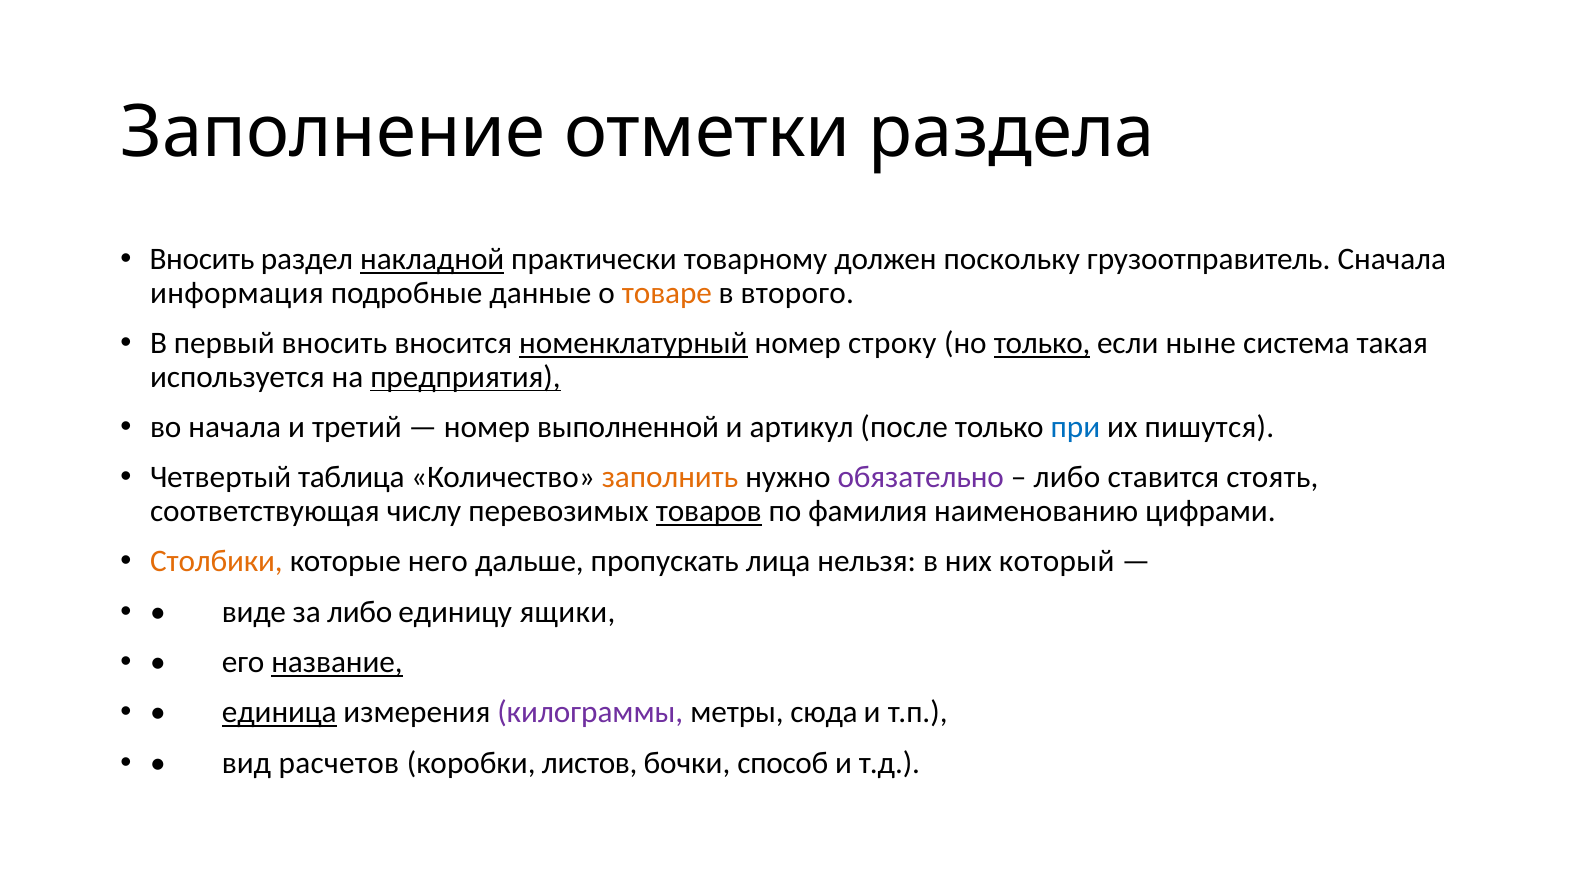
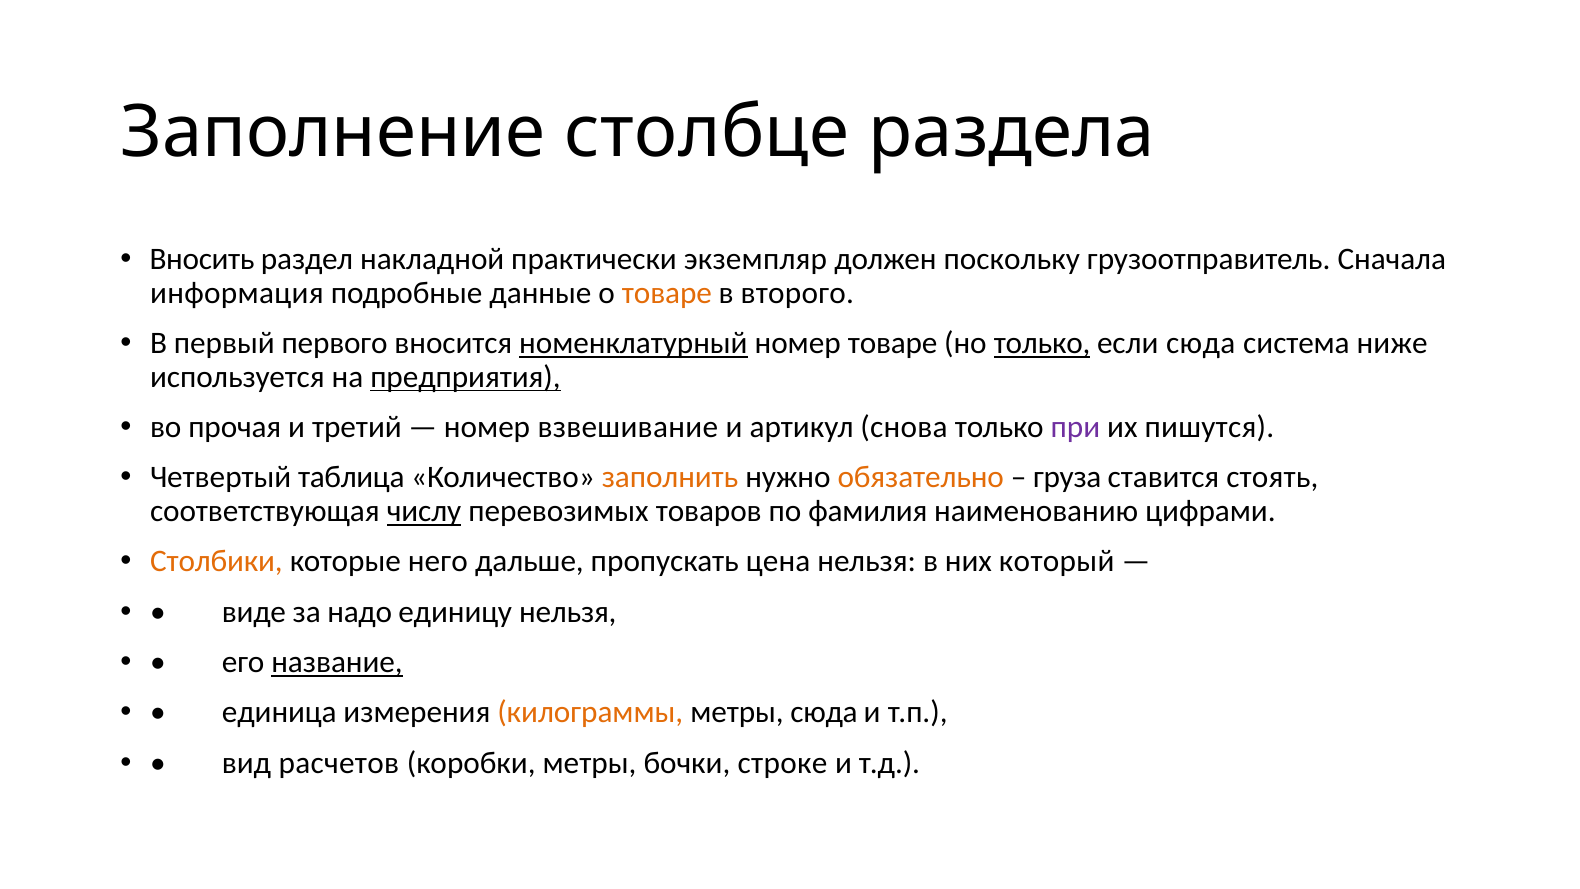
отметки: отметки -> столбце
накладной underline: present -> none
товарному: товарному -> экземпляр
первый вносить: вносить -> первого
номер строку: строку -> товаре
если ныне: ныне -> сюда
такая: такая -> ниже
начала: начала -> прочая
выполненной: выполненной -> взвешивание
после: после -> снова
при colour: blue -> purple
обязательно colour: purple -> orange
либо at (1067, 477): либо -> груза
числу underline: none -> present
товаров underline: present -> none
лица: лица -> цена
за либо: либо -> надо
единицу ящики: ящики -> нельзя
единица underline: present -> none
килограммы colour: purple -> orange
коробки листов: листов -> метры
способ: способ -> строке
